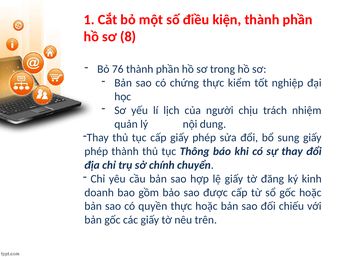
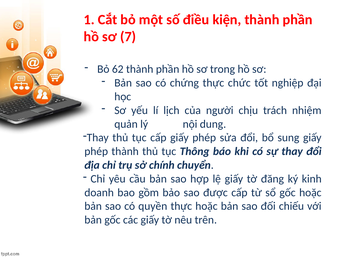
8: 8 -> 7
76: 76 -> 62
kiểm: kiểm -> chức
